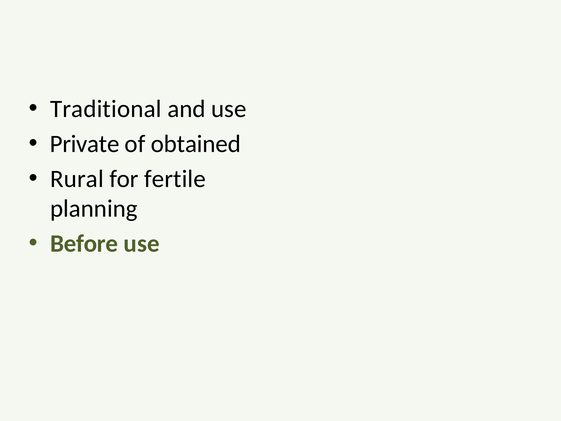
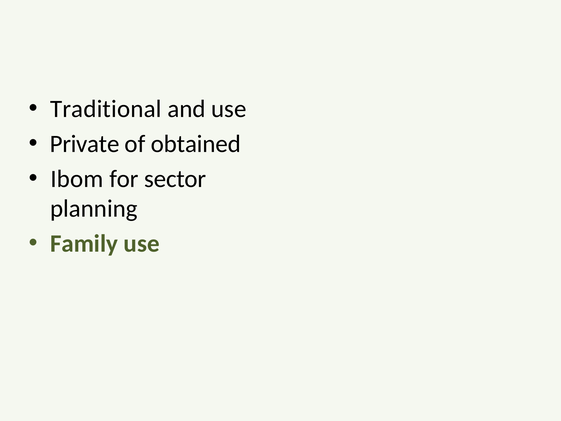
Rural: Rural -> Ibom
fertile: fertile -> sector
Before: Before -> Family
